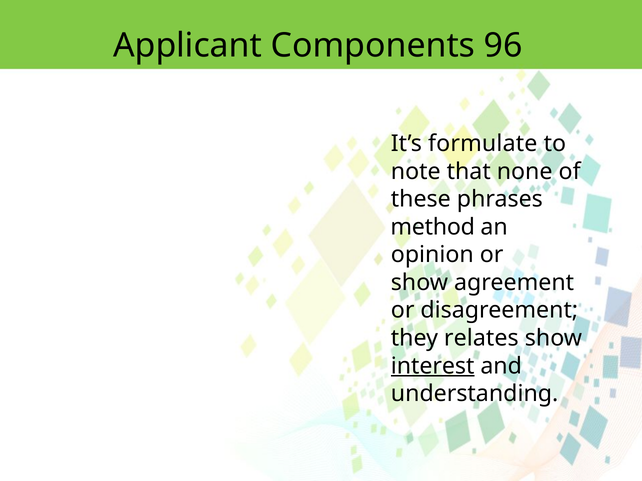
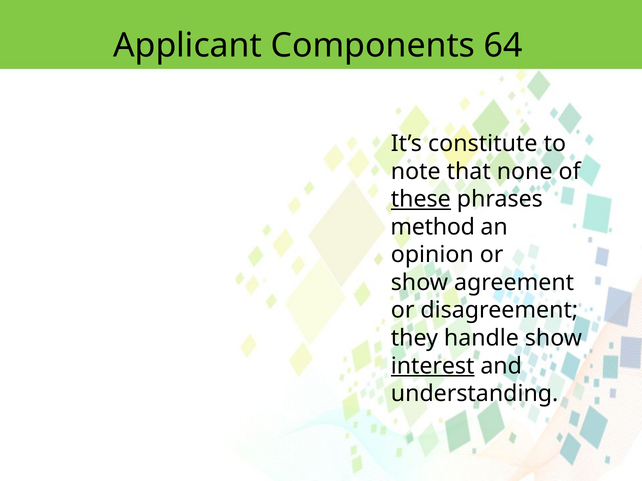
96: 96 -> 64
formulate: formulate -> constitute
these underline: none -> present
relates: relates -> handle
